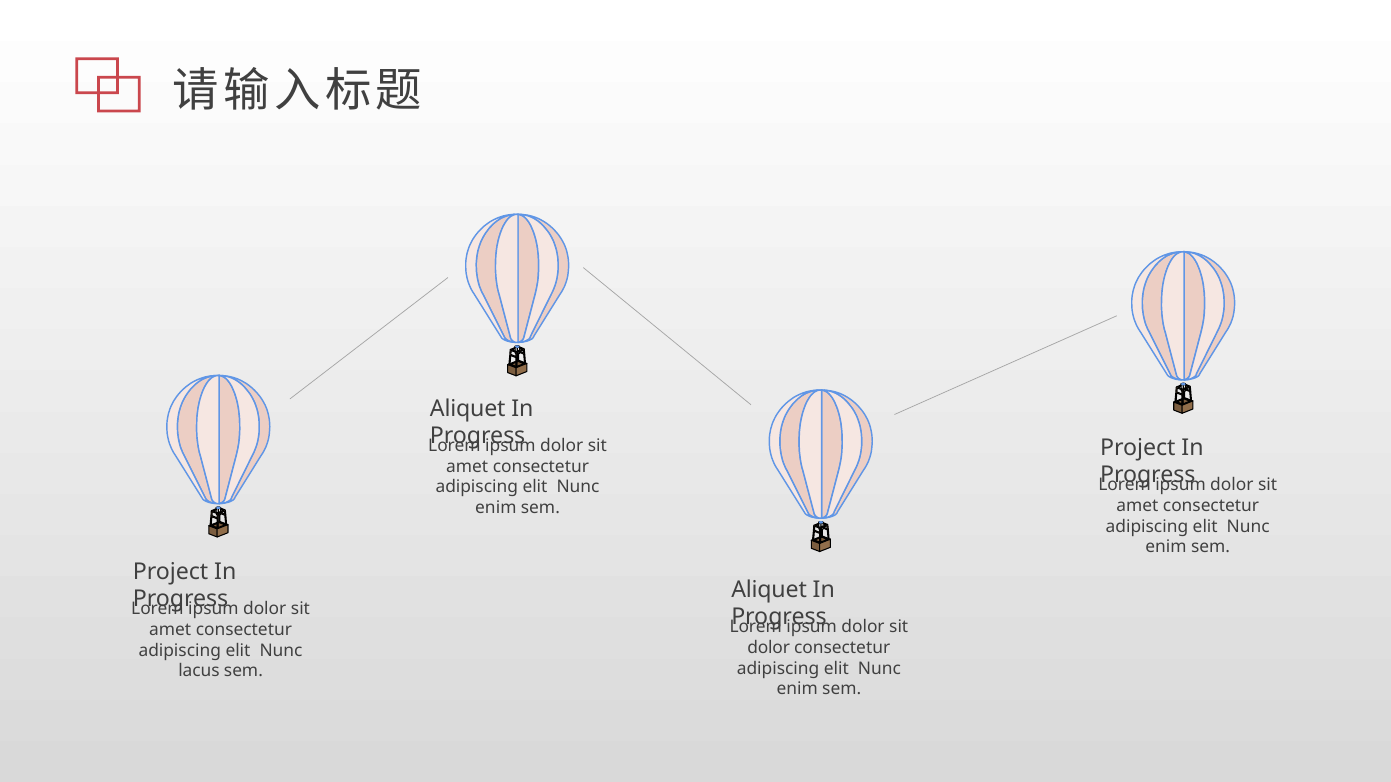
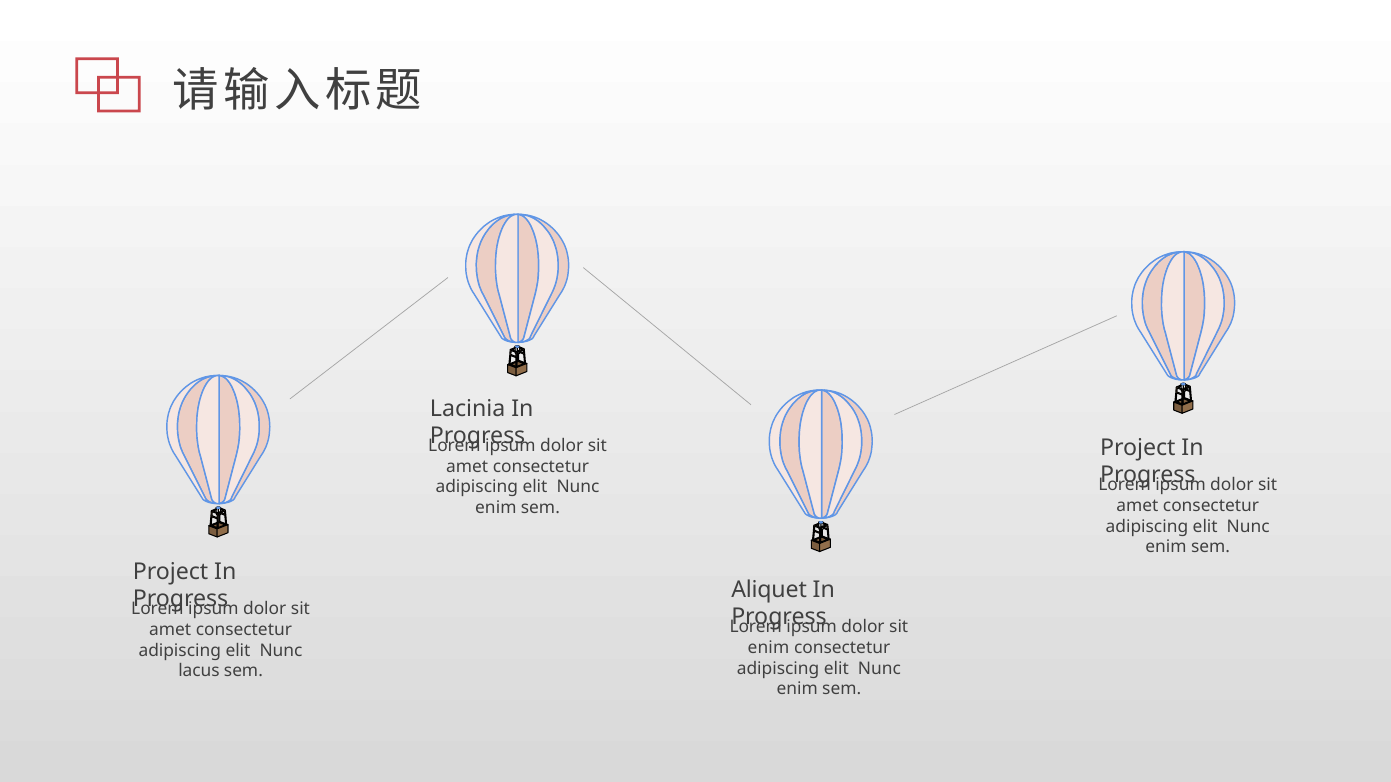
Aliquet at (468, 409): Aliquet -> Lacinia
dolor at (769, 648): dolor -> enim
